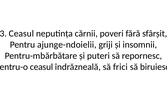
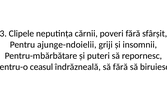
Ceasul at (21, 33): Ceasul -> Clipele
să frici: frici -> fără
